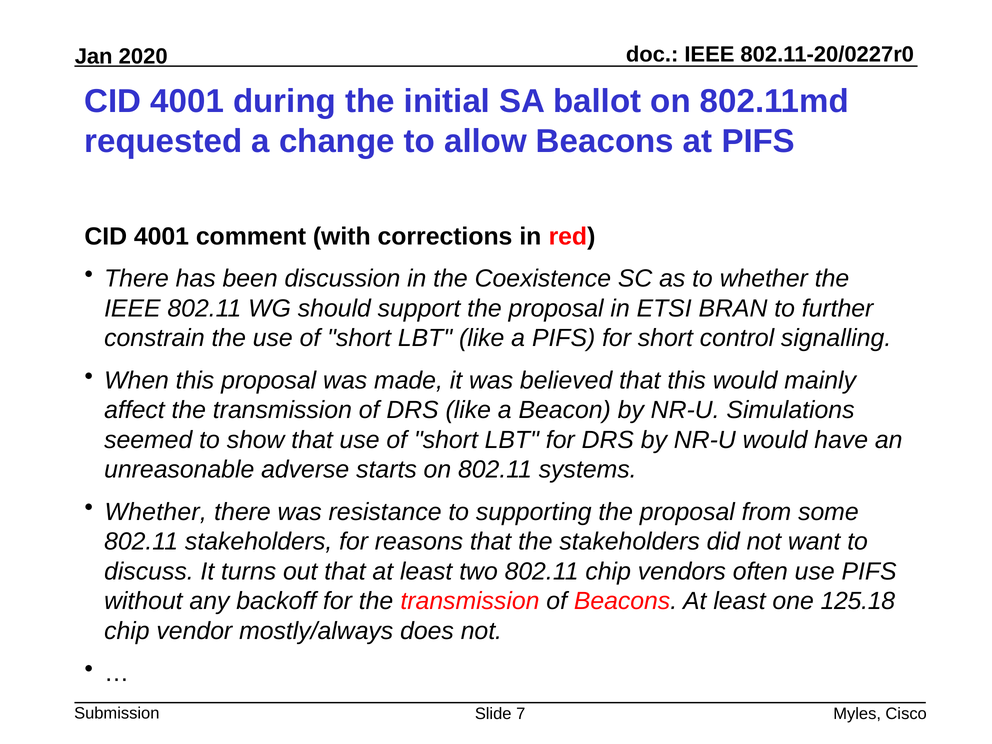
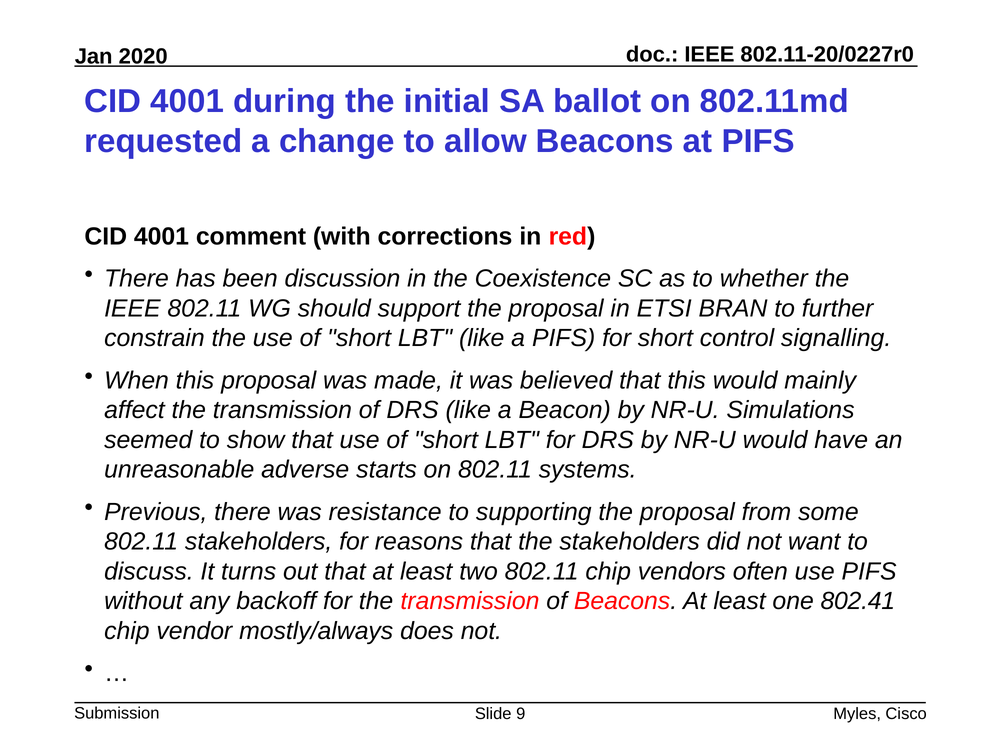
Whether at (156, 512): Whether -> Previous
125.18: 125.18 -> 802.41
7: 7 -> 9
